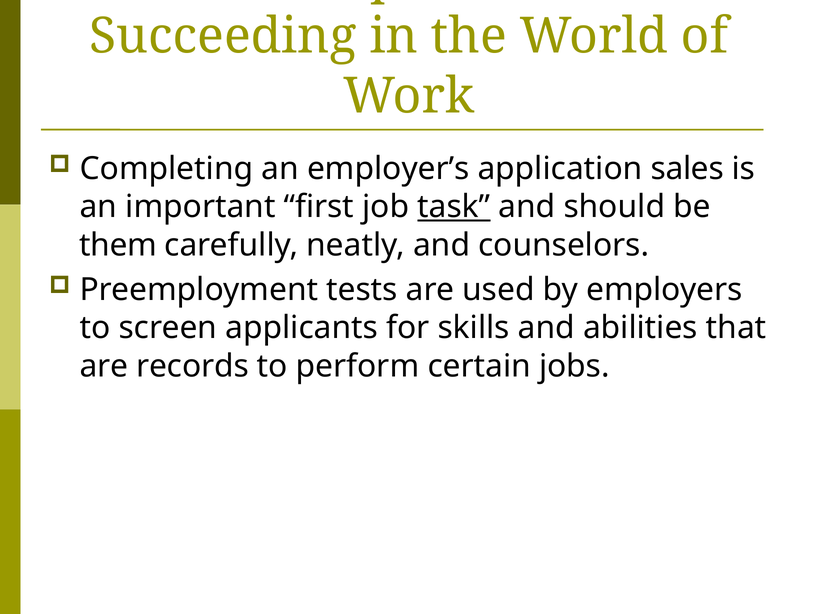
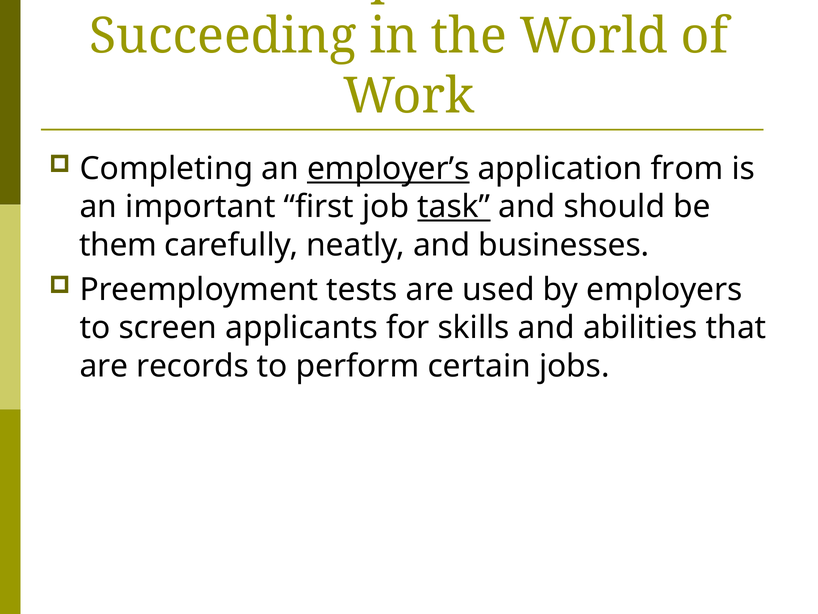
employer’s underline: none -> present
sales: sales -> from
counselors: counselors -> businesses
